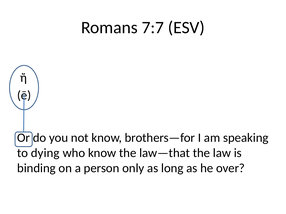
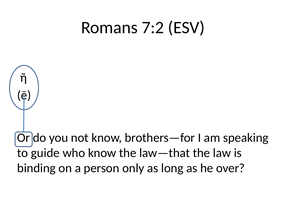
7:7: 7:7 -> 7:2
dying: dying -> guide
